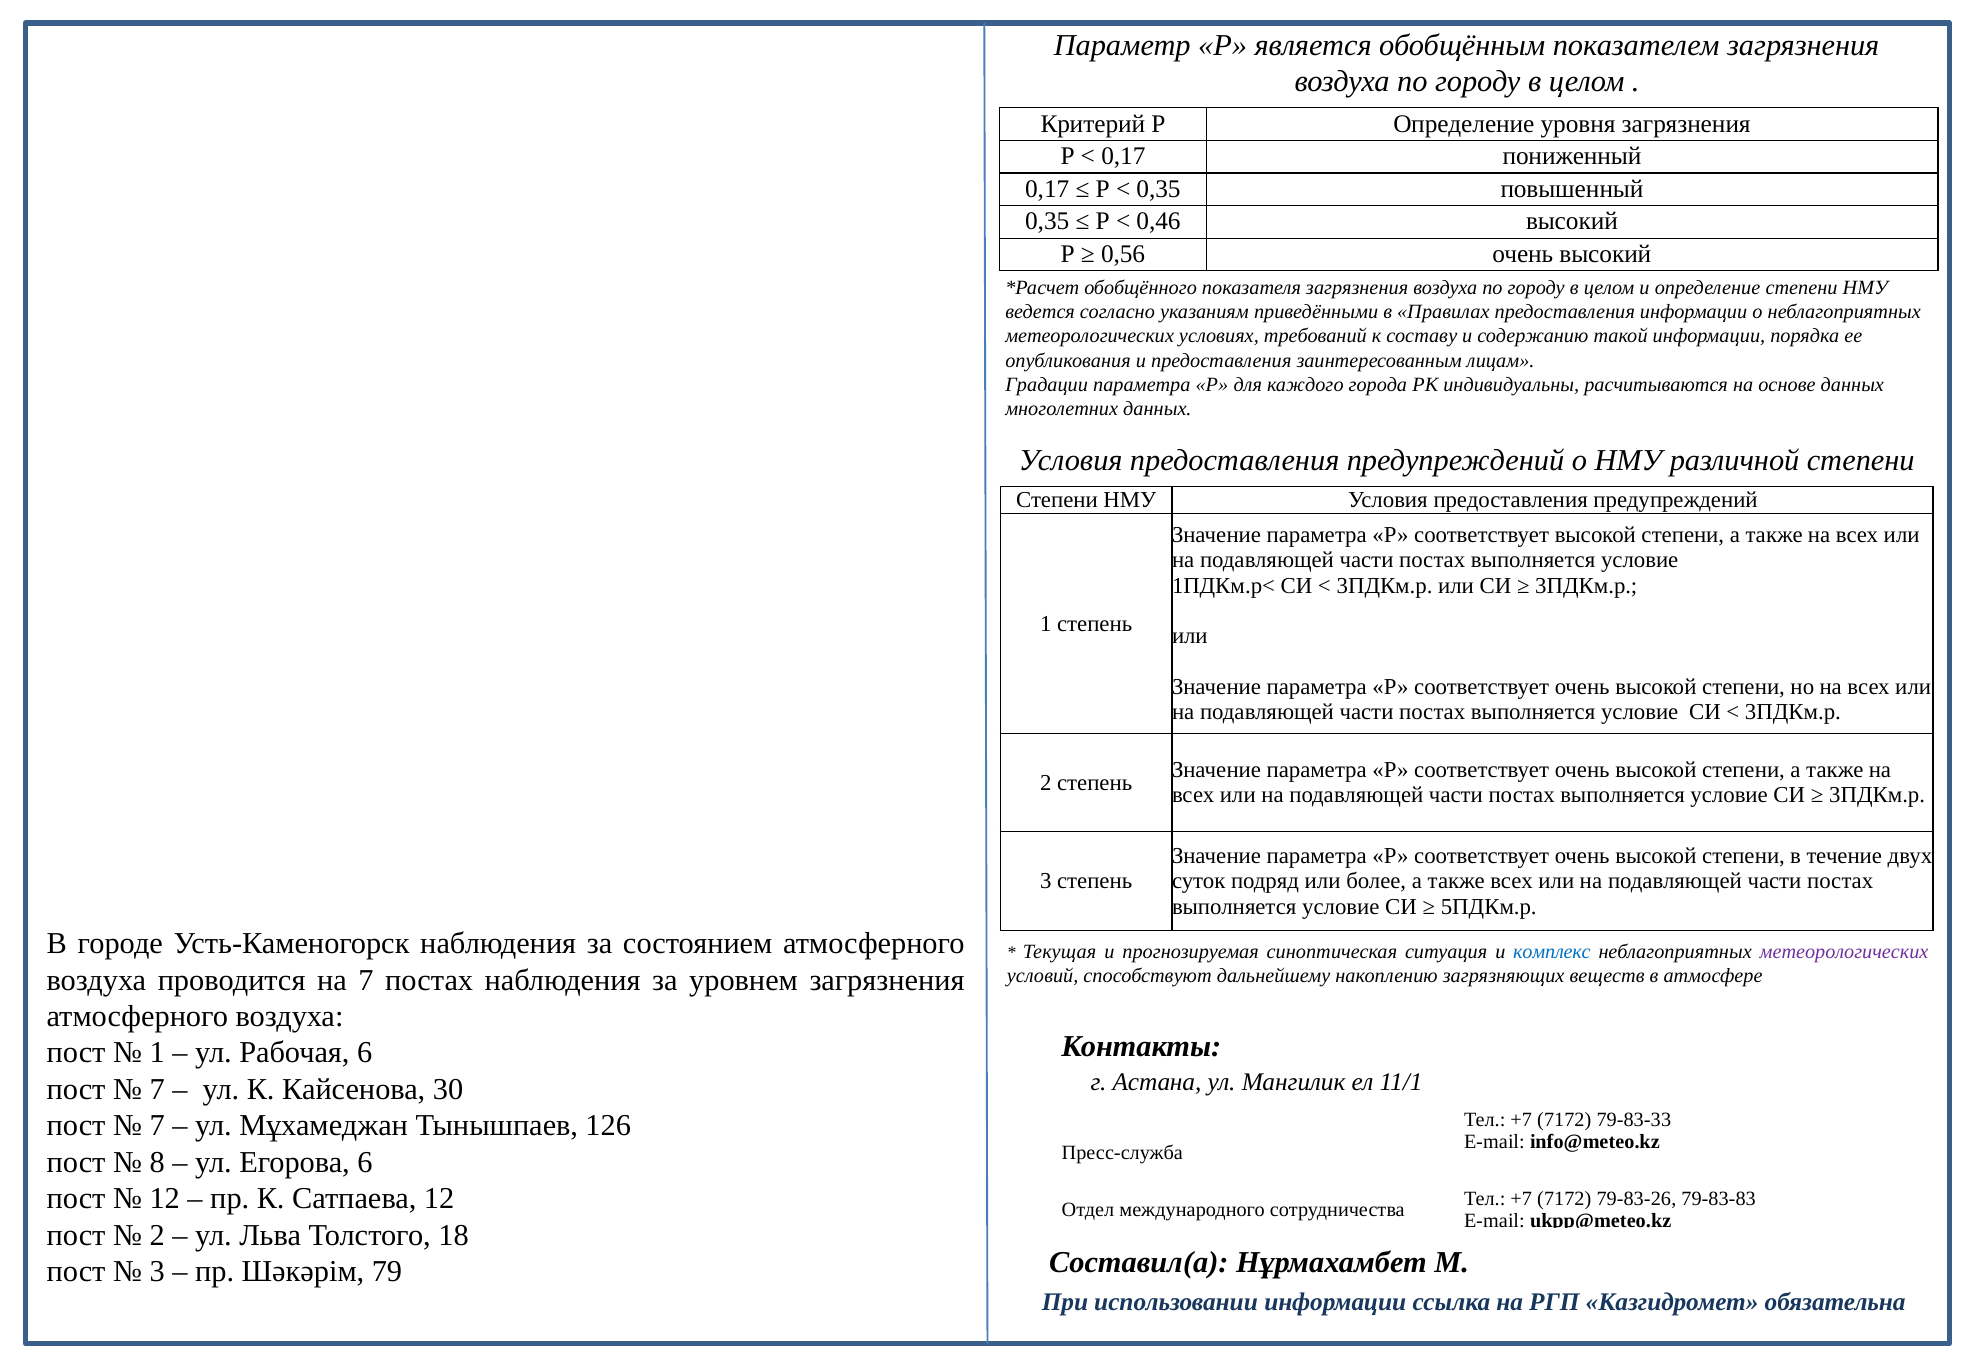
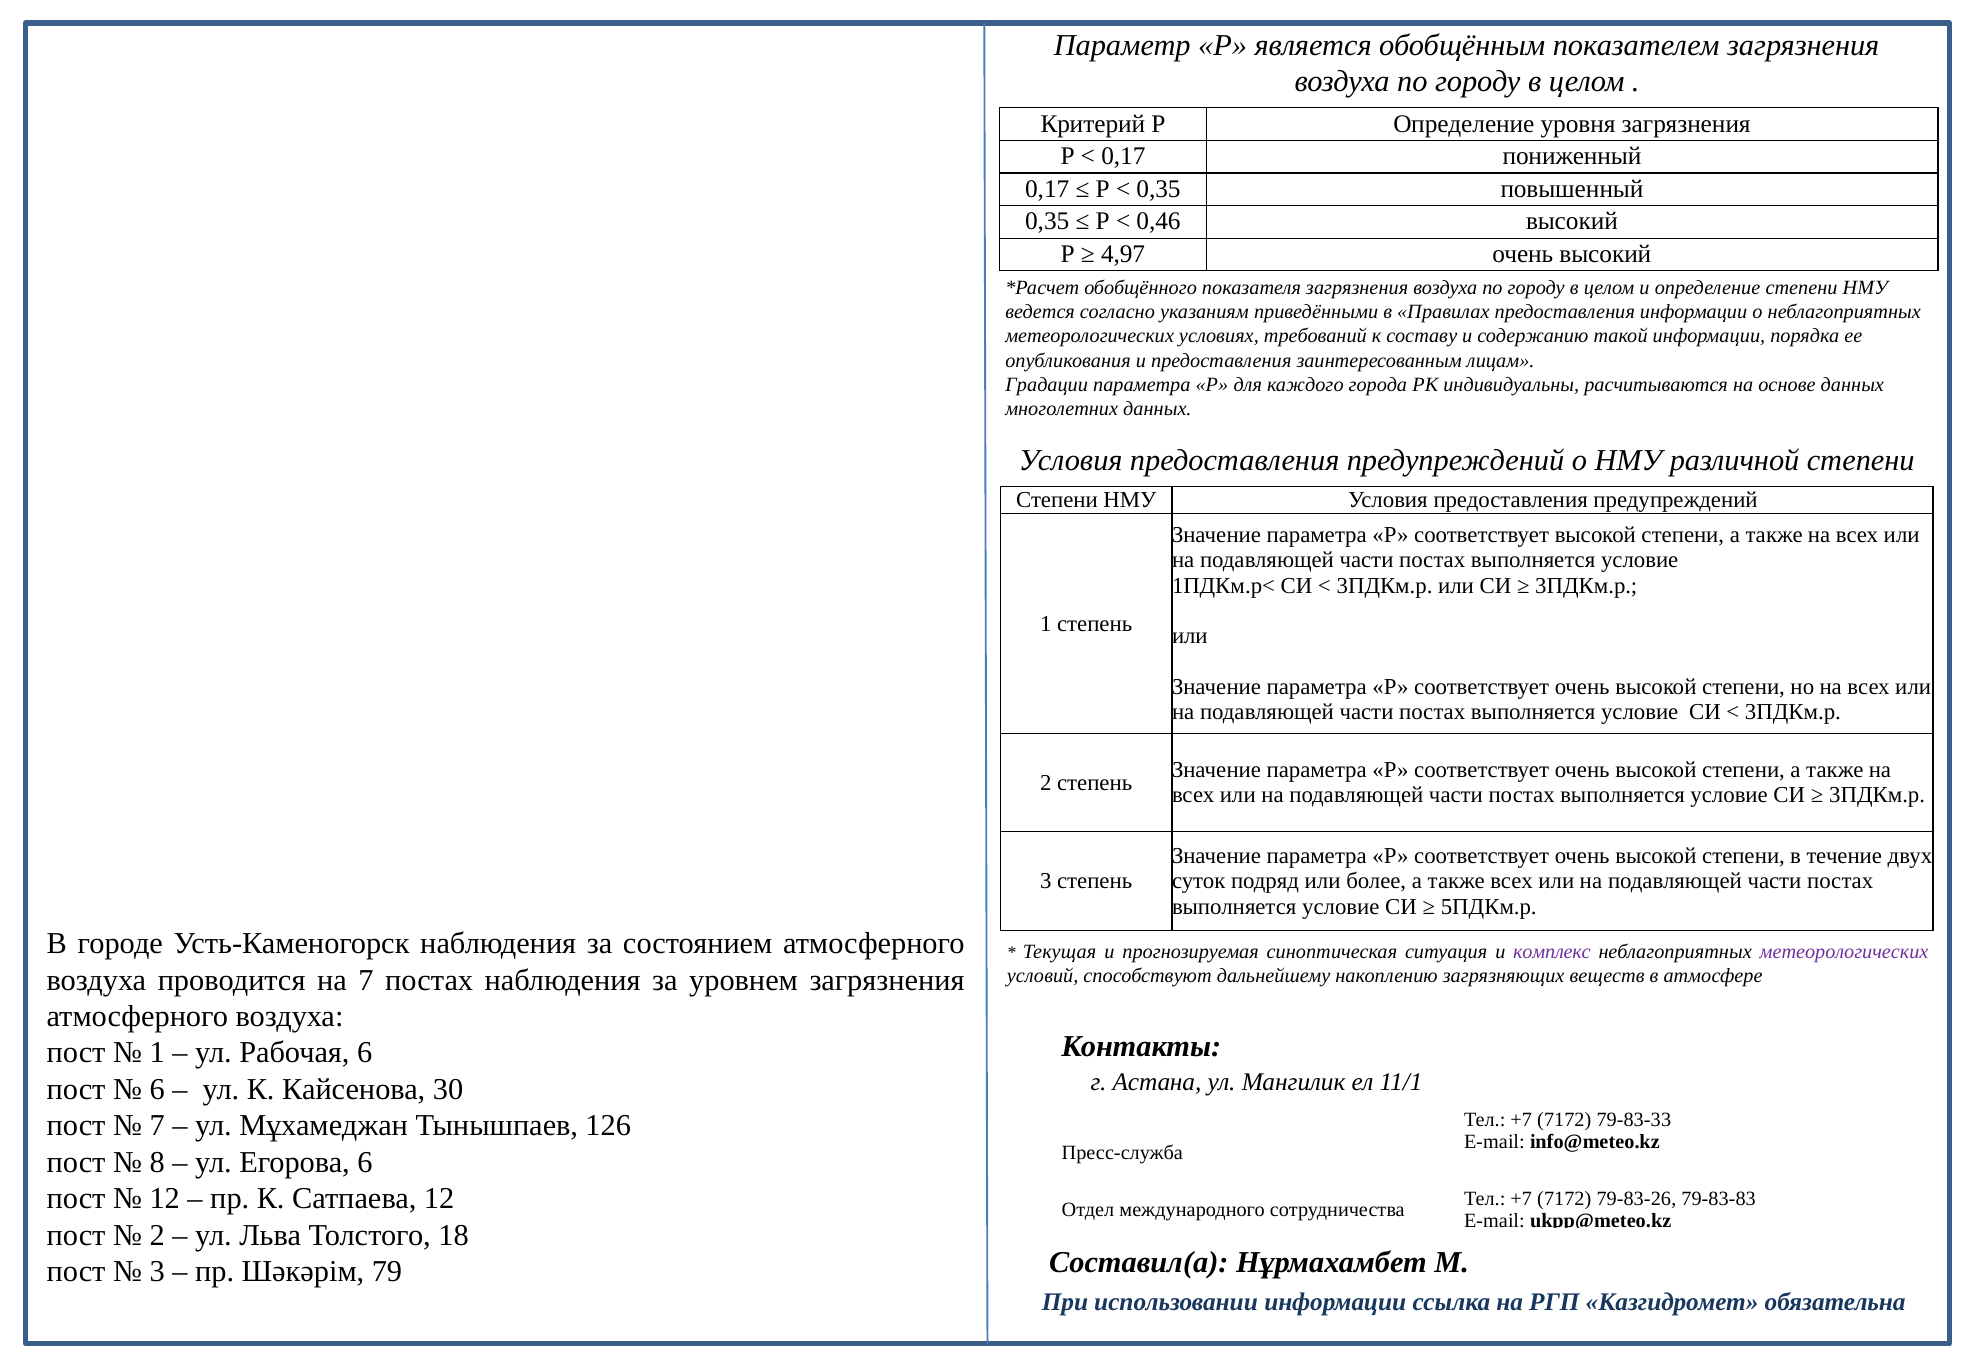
0,56: 0,56 -> 4,97
комплекс colour: blue -> purple
7 at (157, 1090): 7 -> 6
